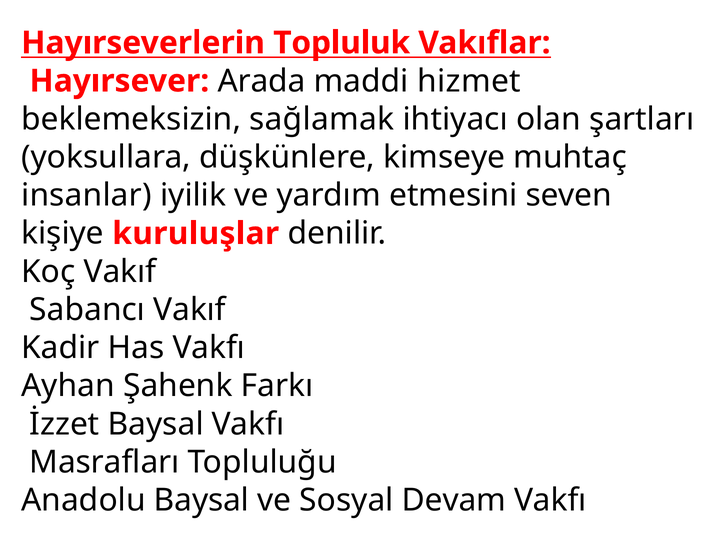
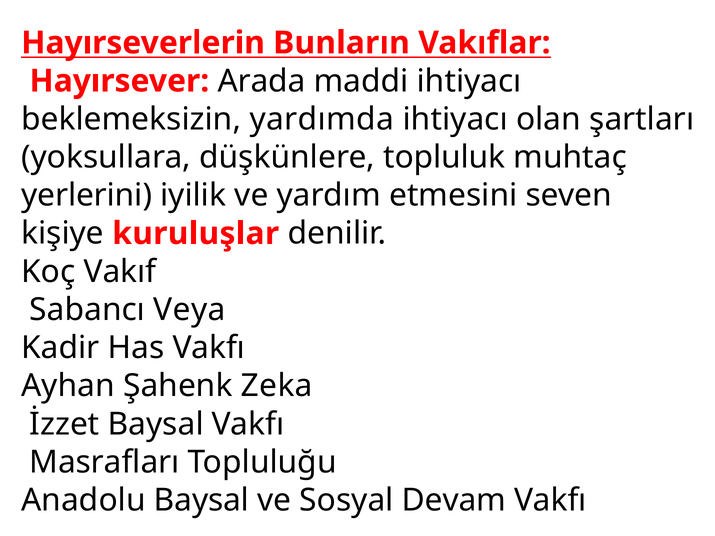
Topluluk: Topluluk -> Bunların
maddi hizmet: hizmet -> ihtiyacı
sağlamak: sağlamak -> yardımda
kimseye: kimseye -> topluluk
insanlar: insanlar -> yerlerini
Sabancı Vakıf: Vakıf -> Veya
Farkı: Farkı -> Zeka
